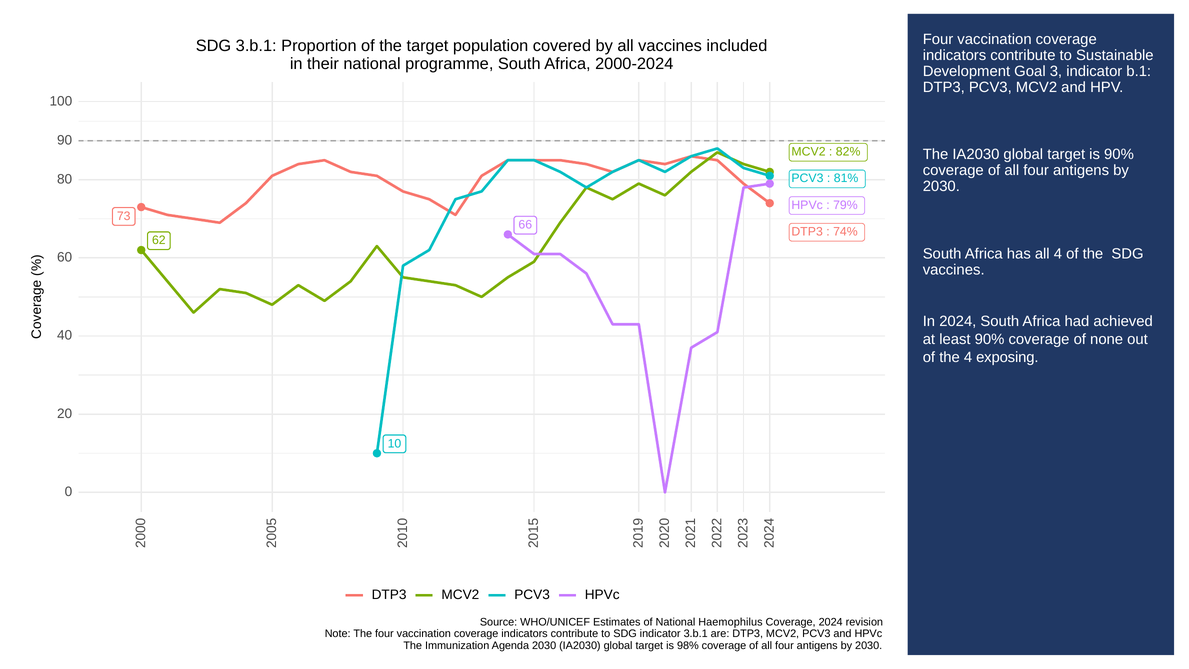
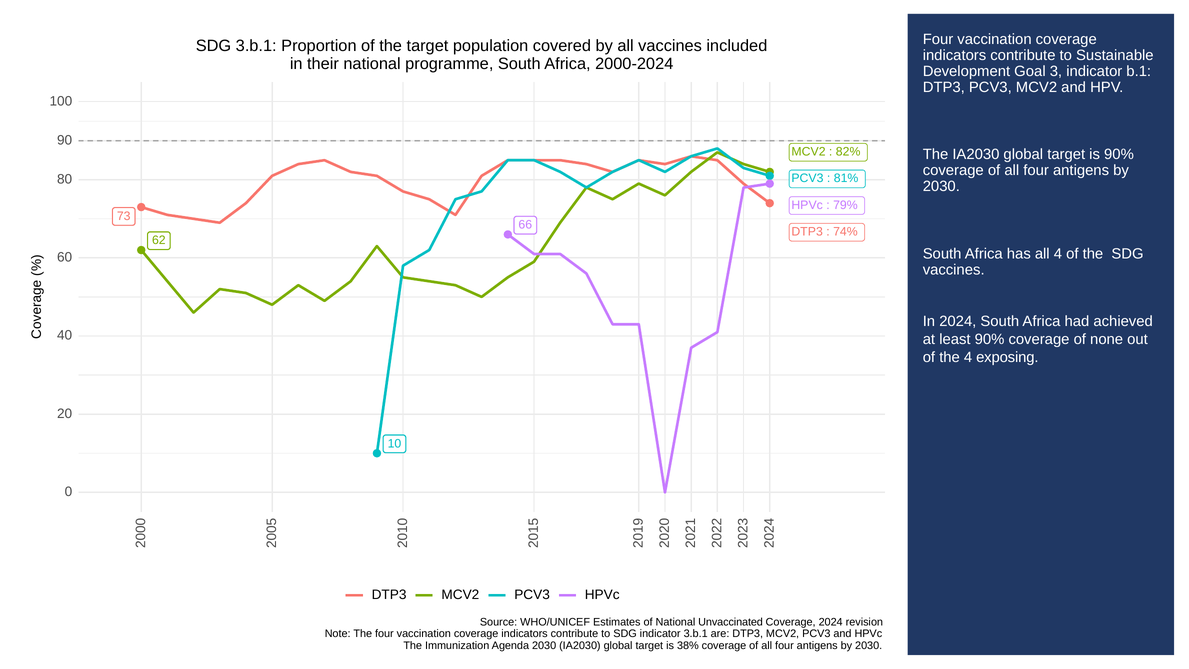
Haemophilus: Haemophilus -> Unvaccinated
98%: 98% -> 38%
